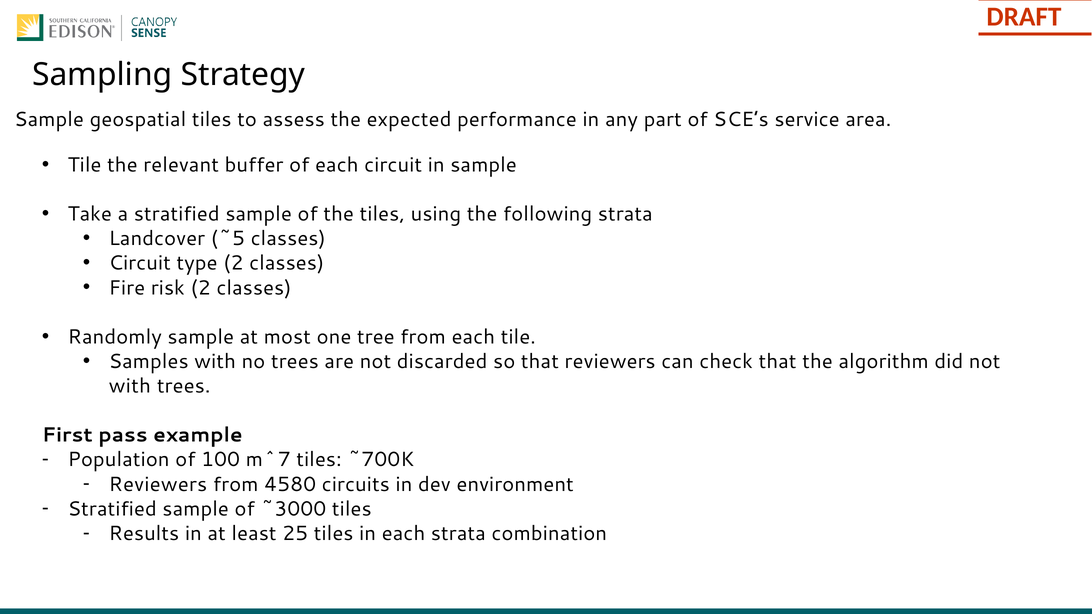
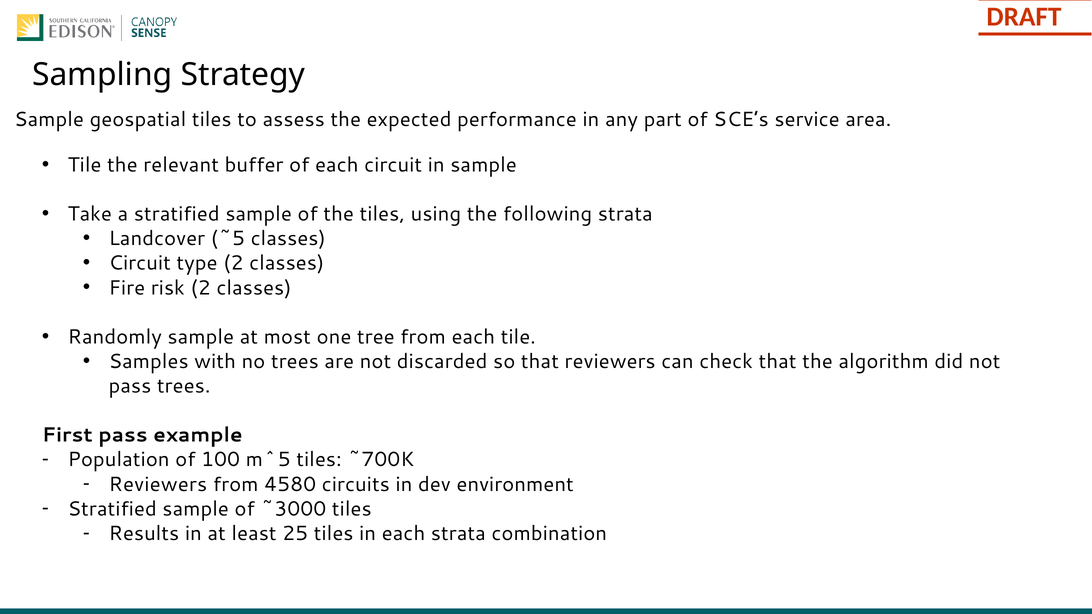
with at (130, 386): with -> pass
m^7: m^7 -> m^5
